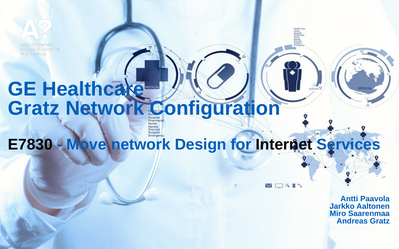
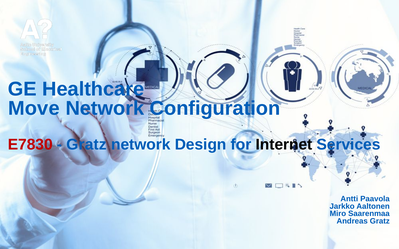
Gratz at (34, 108): Gratz -> Move
E7830 colour: black -> red
Move at (87, 145): Move -> Gratz
